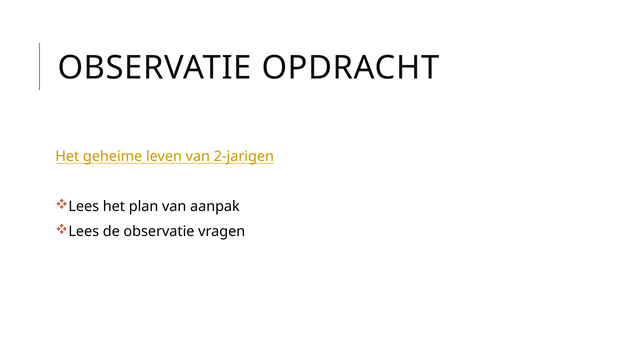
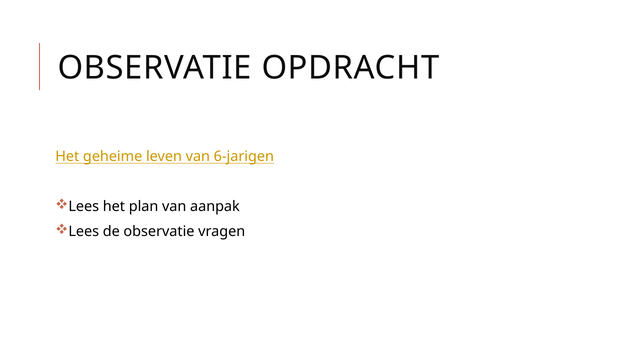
2-jarigen: 2-jarigen -> 6-jarigen
